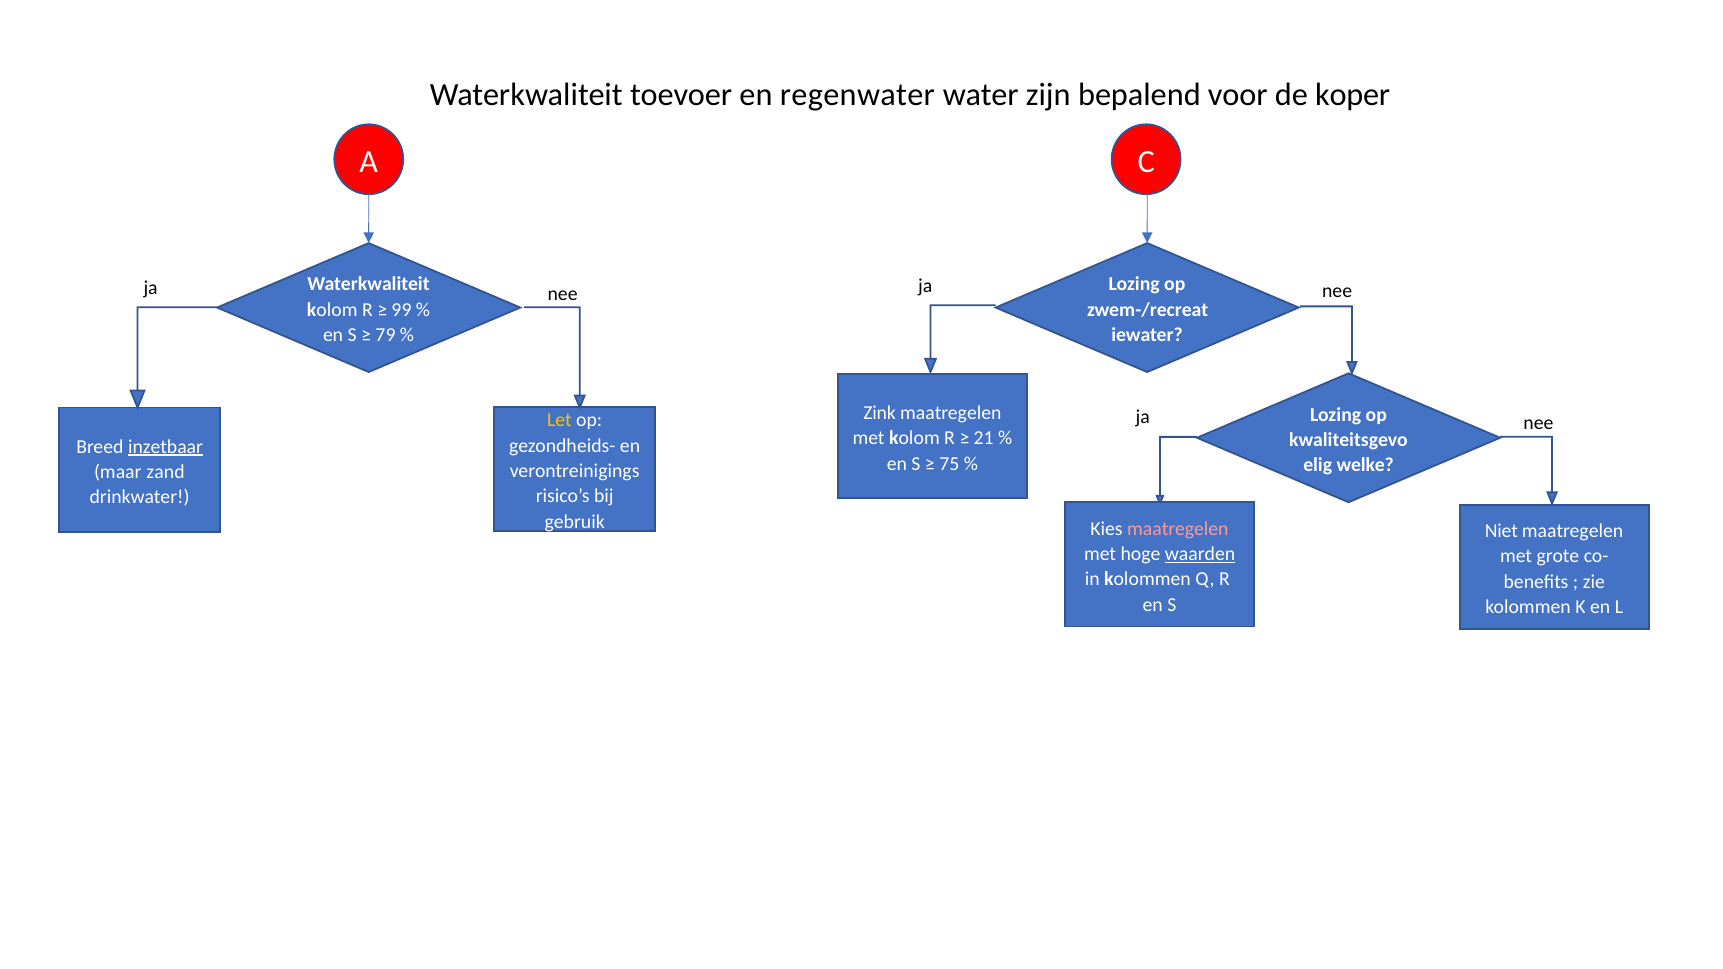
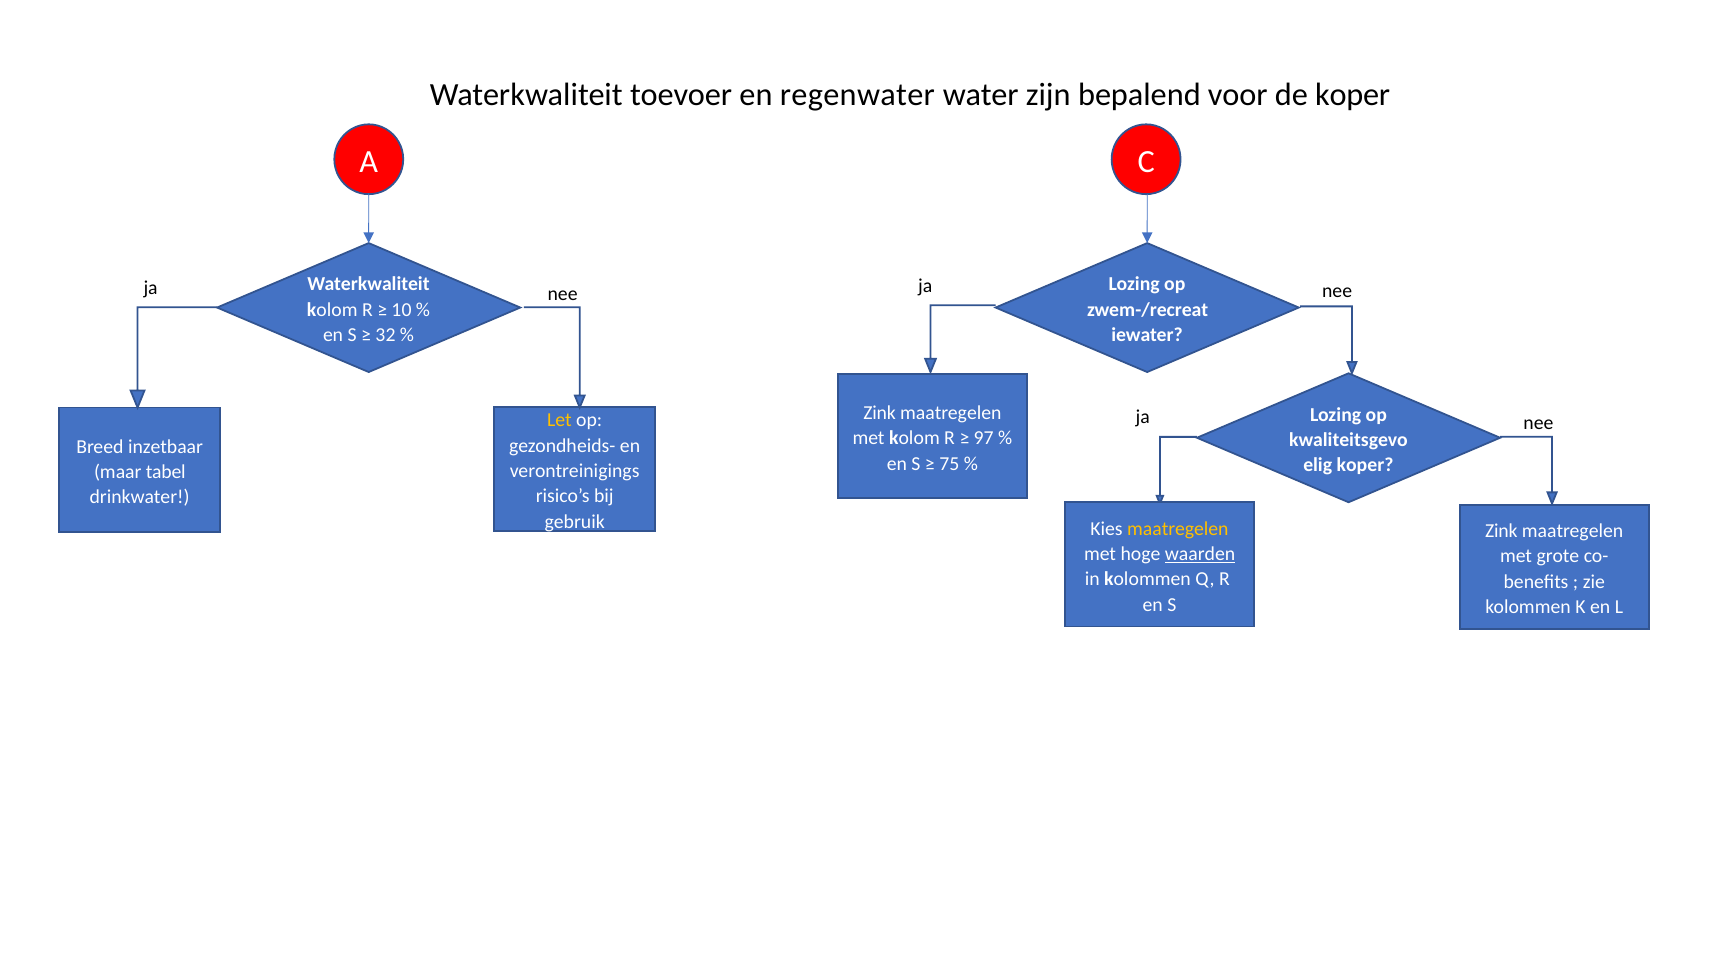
99: 99 -> 10
79: 79 -> 32
21: 21 -> 97
inzetbaar underline: present -> none
welke at (1365, 465): welke -> koper
zand: zand -> tabel
maatregelen at (1178, 529) colour: pink -> yellow
Niet at (1501, 531): Niet -> Zink
